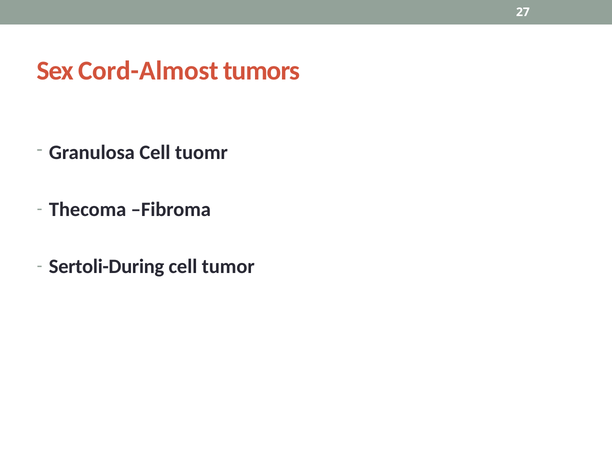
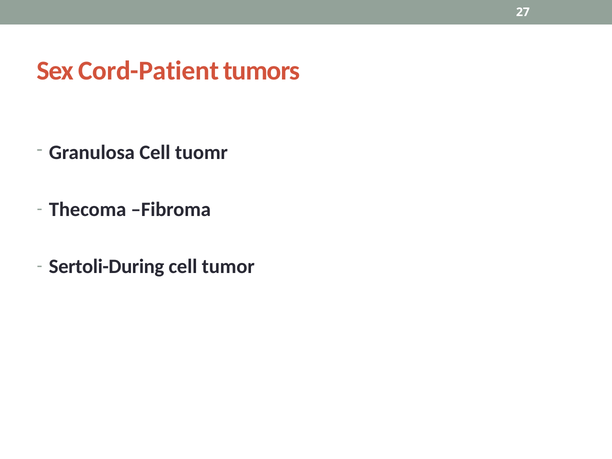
Cord-Almost: Cord-Almost -> Cord-Patient
